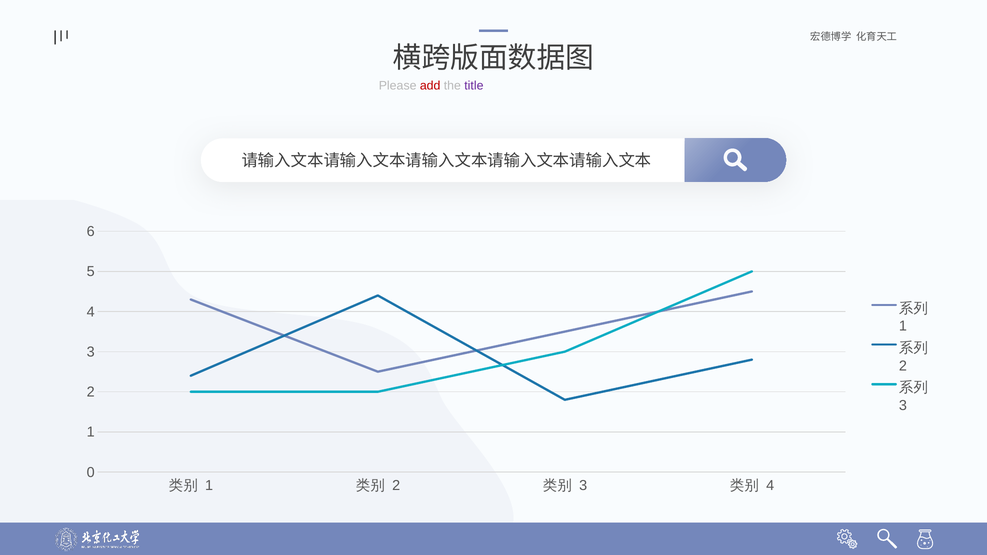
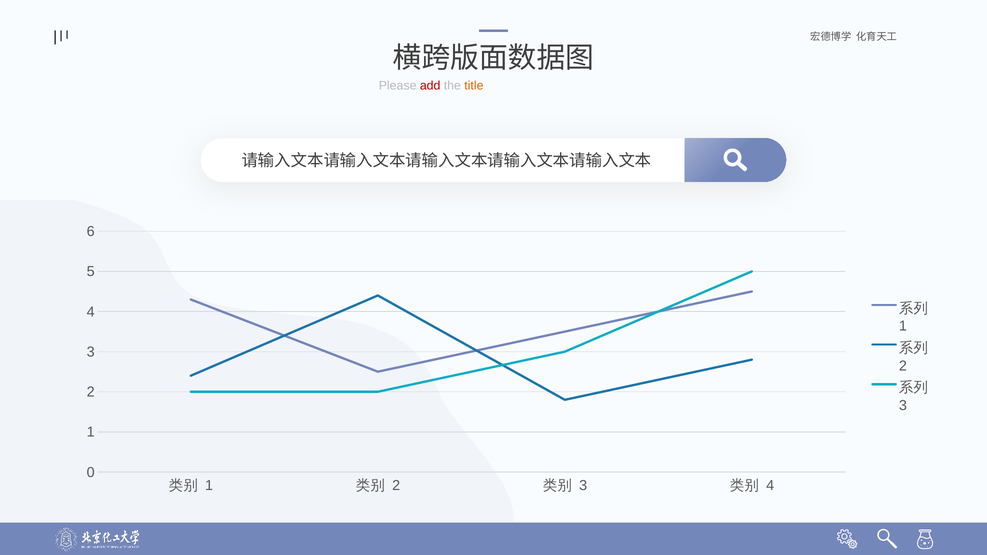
title colour: purple -> orange
